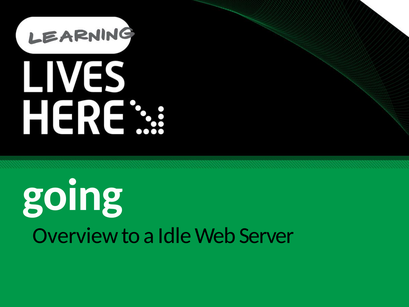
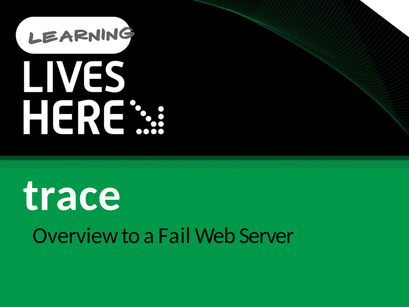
going: going -> trace
Idle: Idle -> Fail
